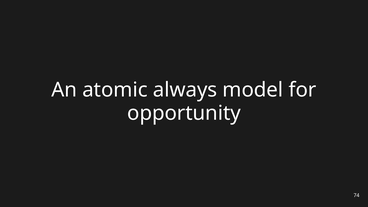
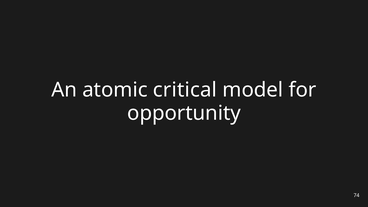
always: always -> critical
